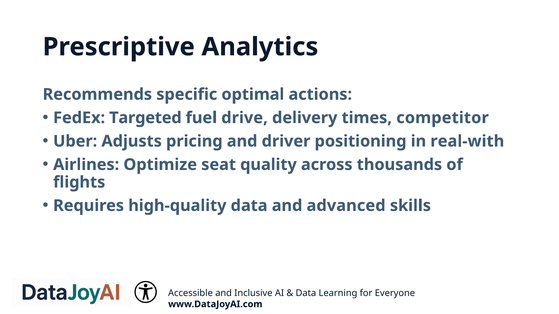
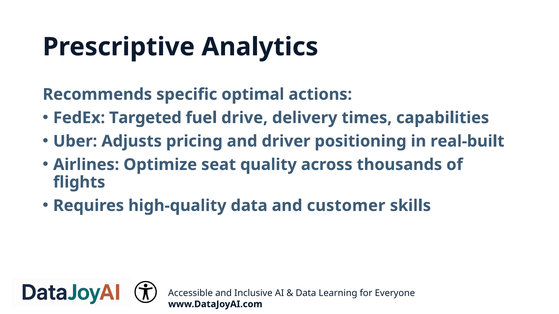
competitor: competitor -> capabilities
real-with: real-with -> real-built
advanced: advanced -> customer
